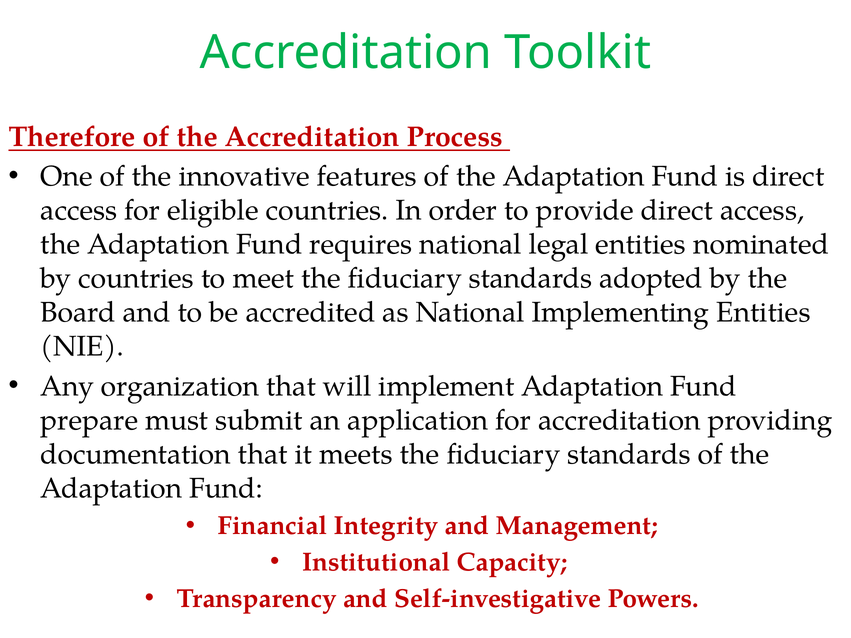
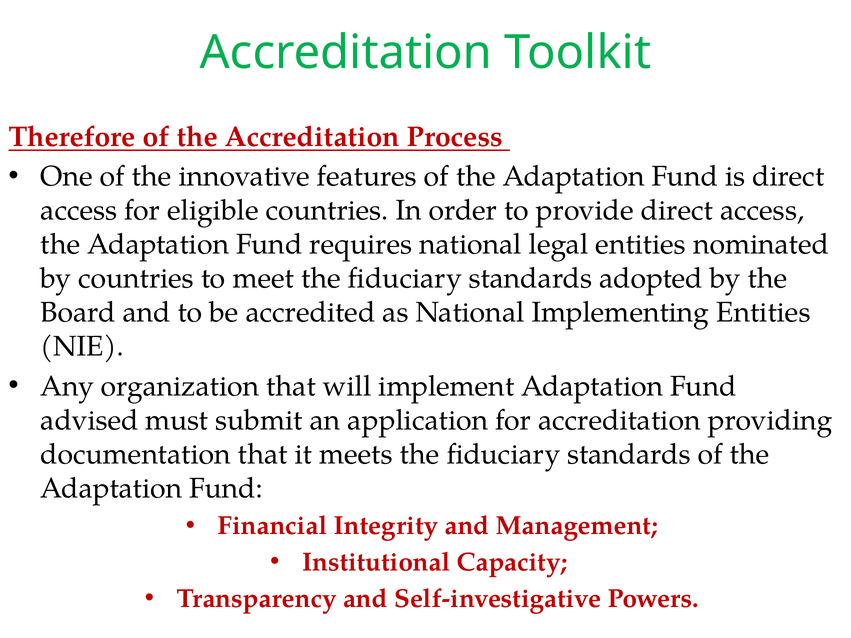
prepare: prepare -> advised
